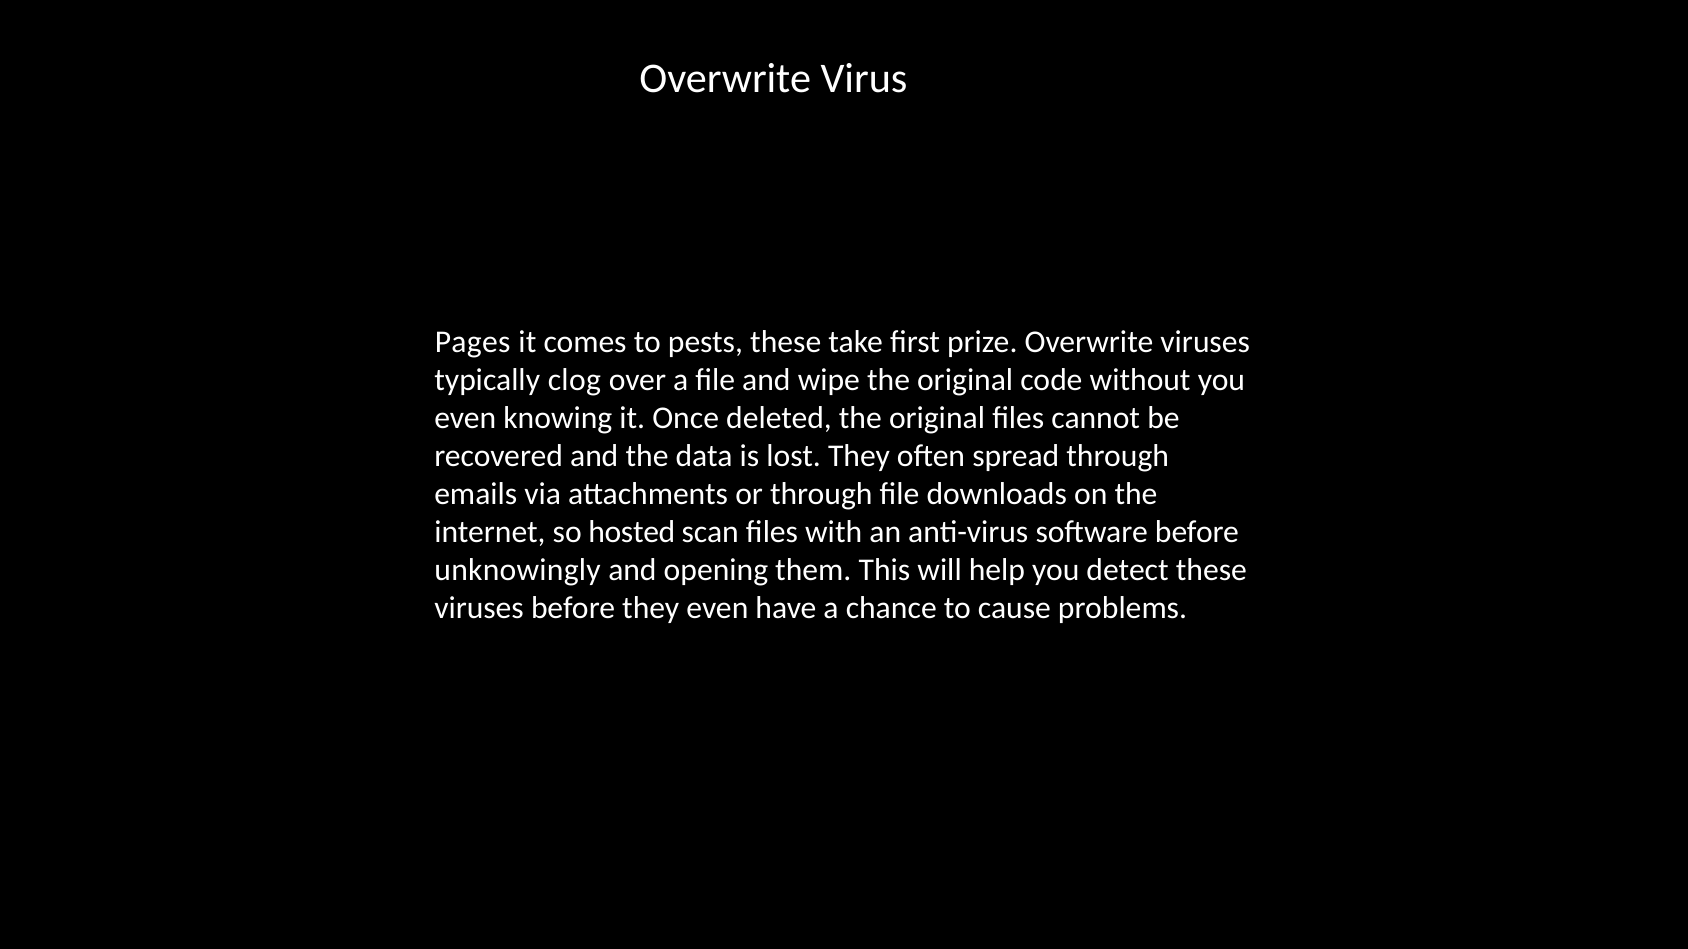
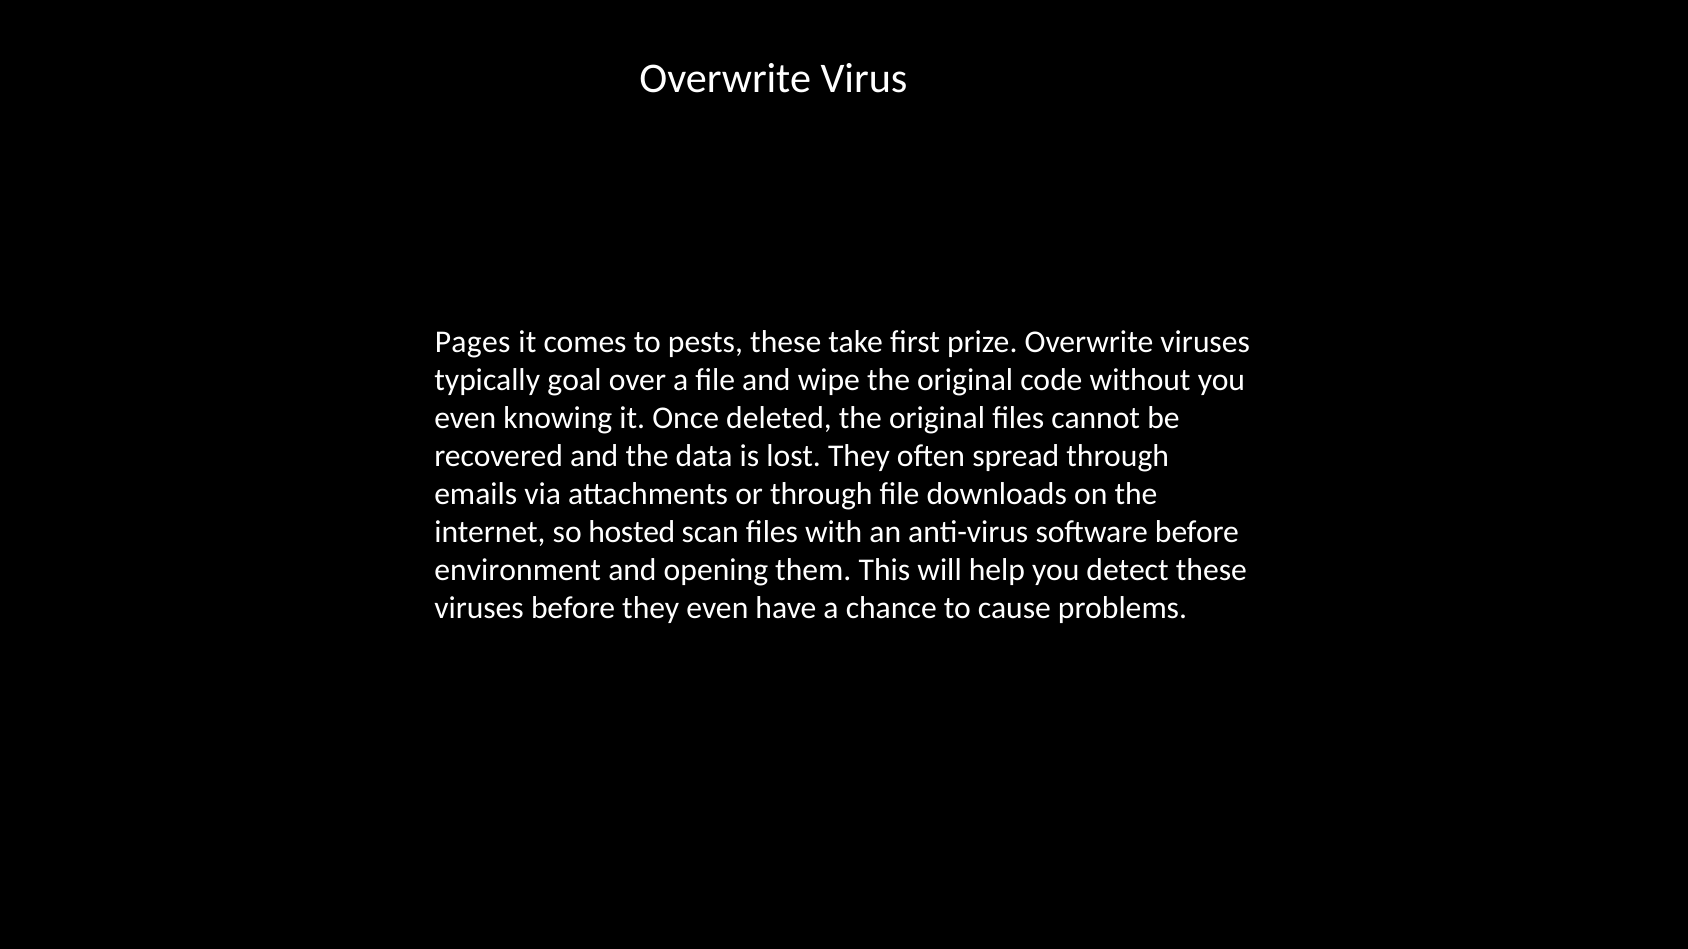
clog: clog -> goal
unknowingly: unknowingly -> environment
